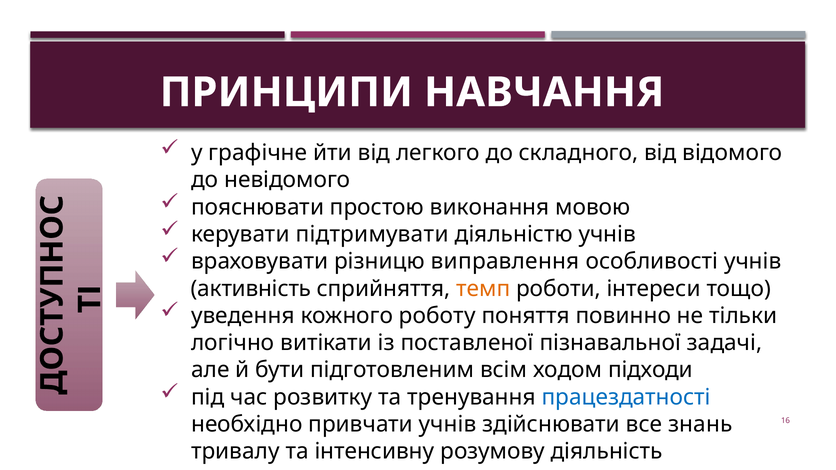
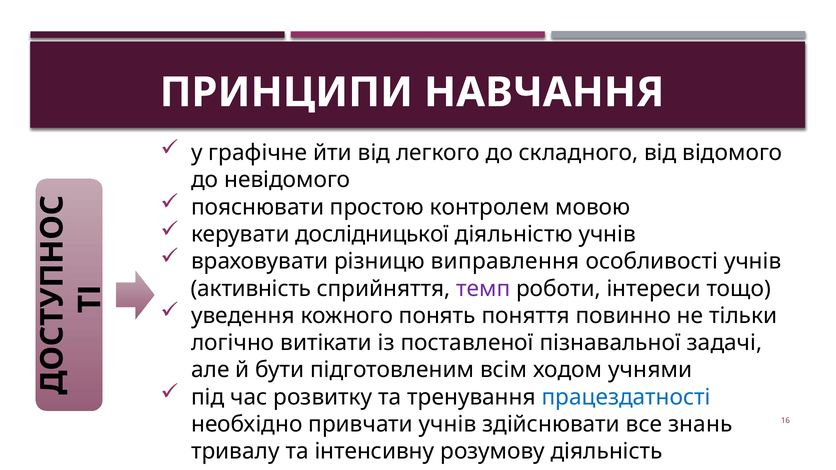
виконання: виконання -> контролем
підтримувати: підтримувати -> дослідницької
темп colour: orange -> purple
роботу: роботу -> понять
підходи: підходи -> учнями
